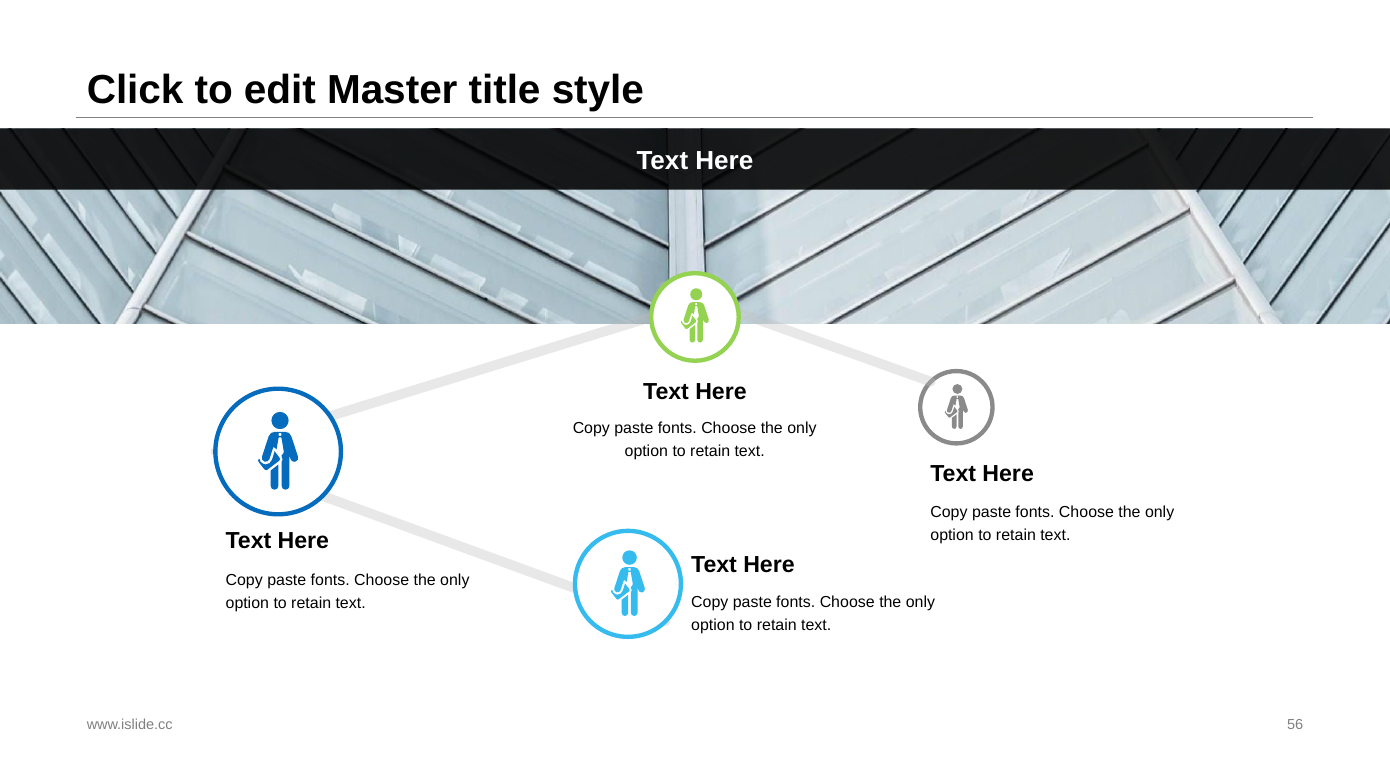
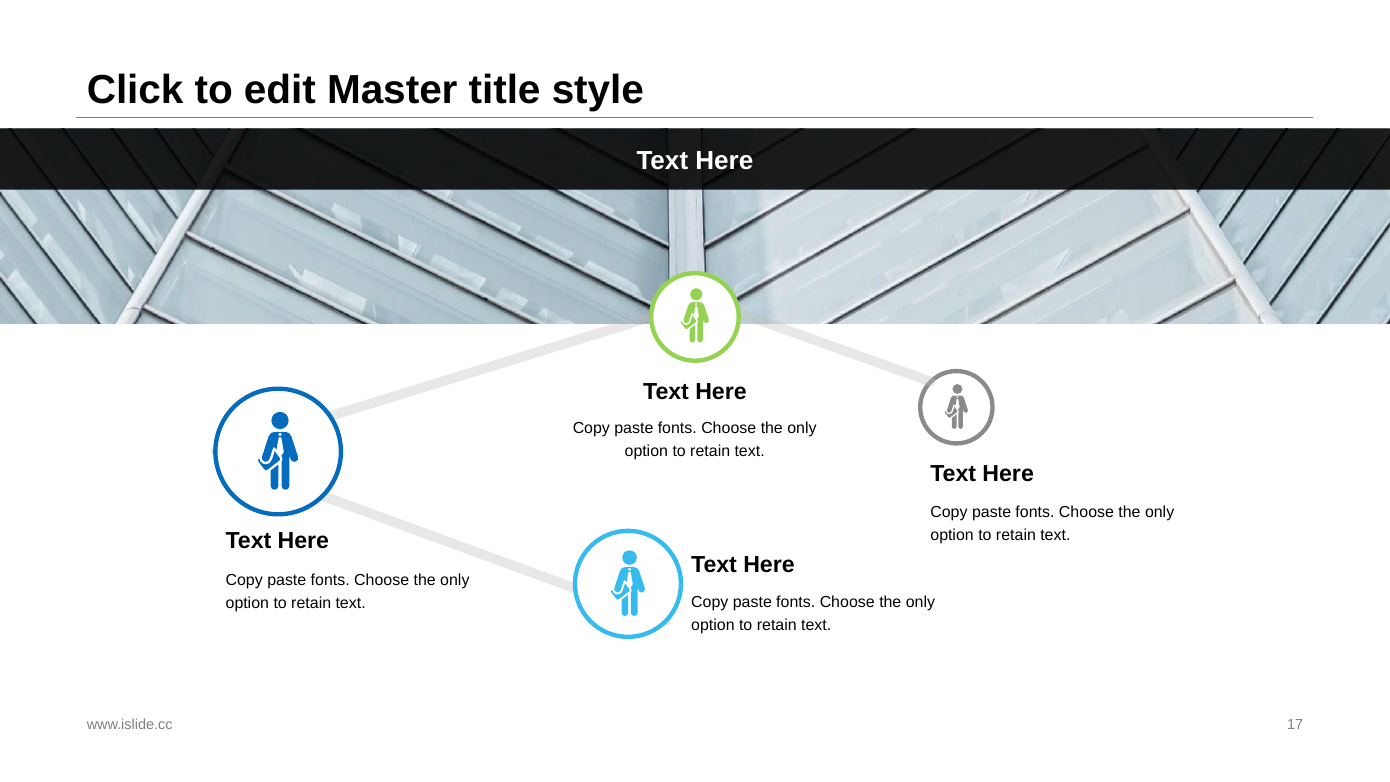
56: 56 -> 17
